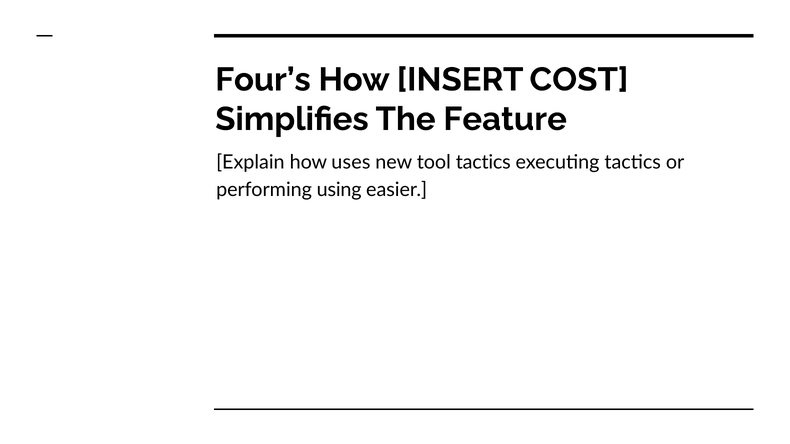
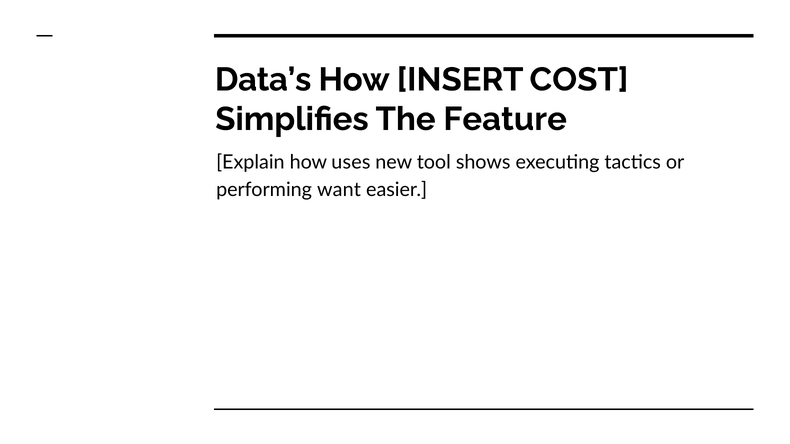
Four’s: Four’s -> Data’s
tool tactics: tactics -> shows
using: using -> want
